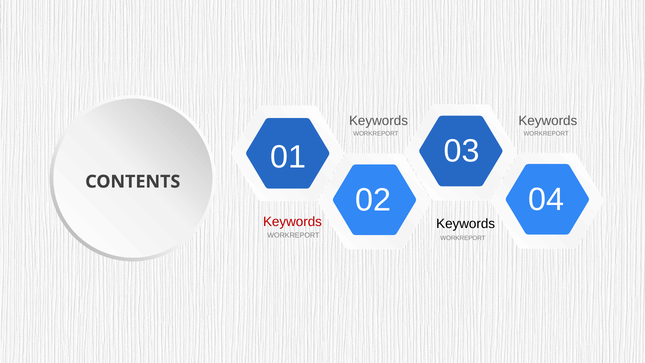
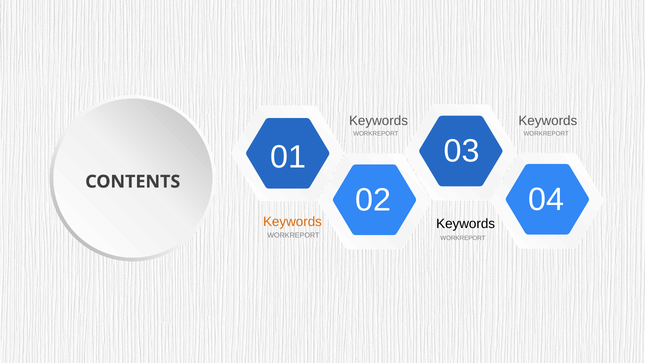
Keywords at (293, 221) colour: red -> orange
